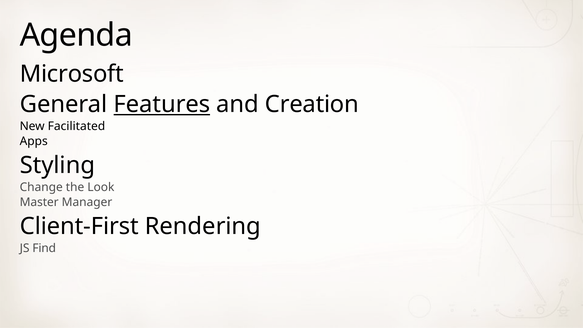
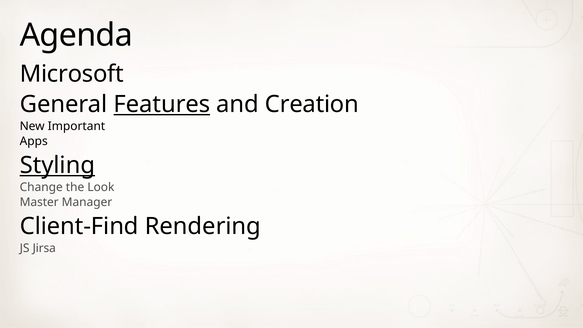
Facilitated: Facilitated -> Important
Styling underline: none -> present
Client-First: Client-First -> Client-Find
Find: Find -> Jirsa
